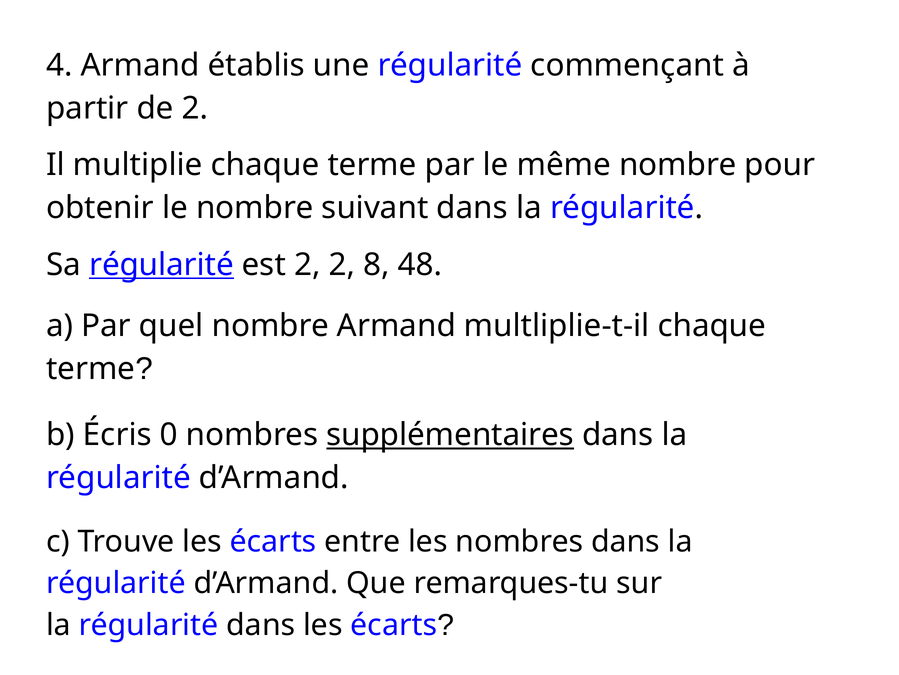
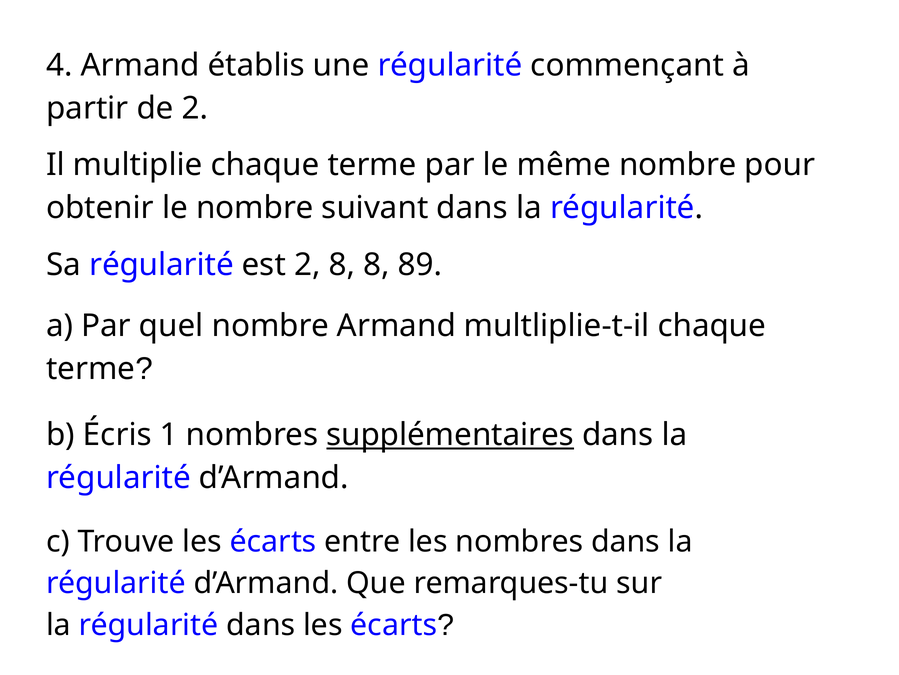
régularité at (162, 264) underline: present -> none
2 2: 2 -> 8
48: 48 -> 89
0: 0 -> 1
